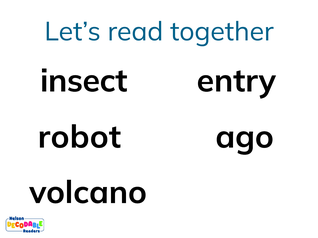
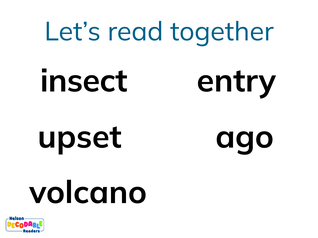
robot: robot -> upset
